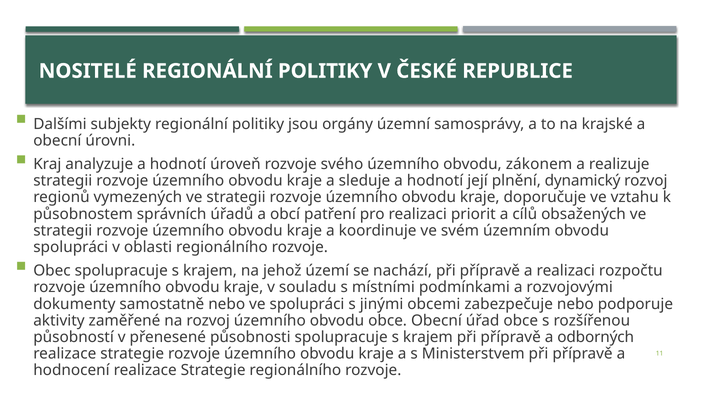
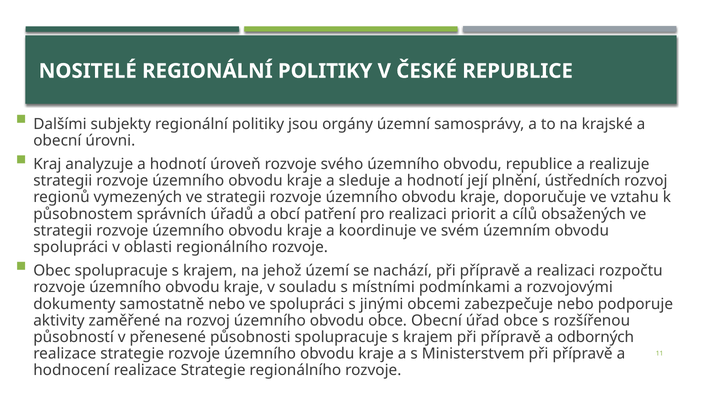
obvodu zákonem: zákonem -> republice
dynamický: dynamický -> ústředních
